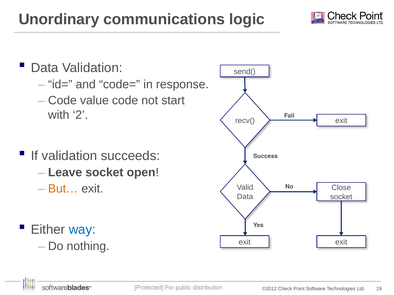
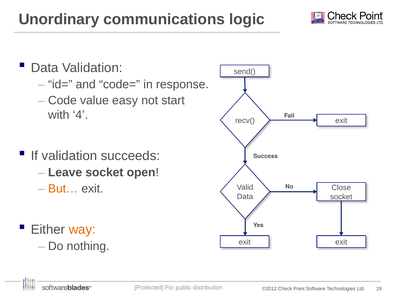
value code: code -> easy
2: 2 -> 4
way colour: blue -> orange
